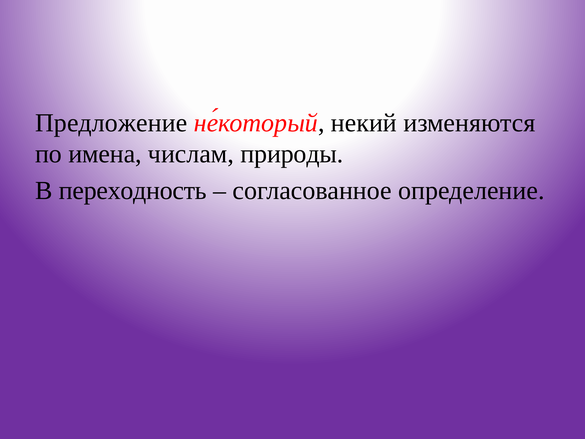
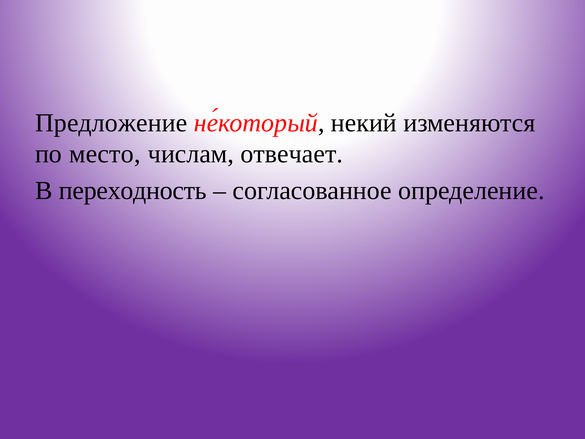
имена: имена -> место
природы: природы -> отвечает
